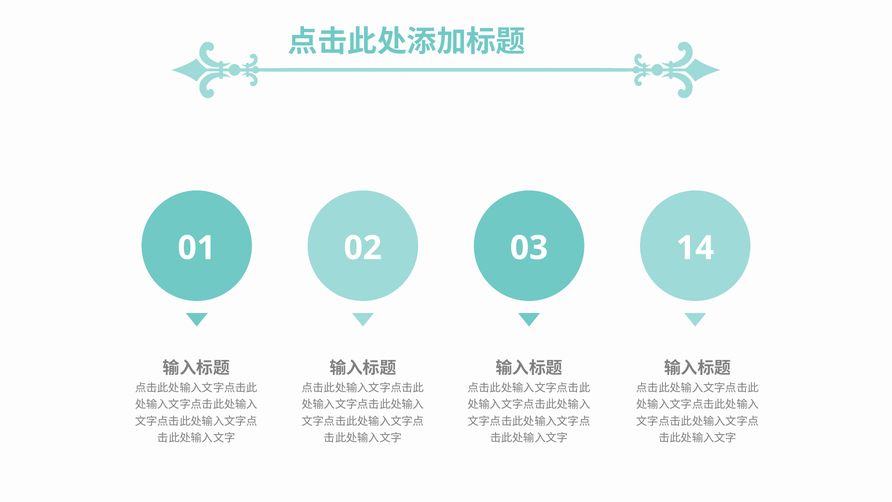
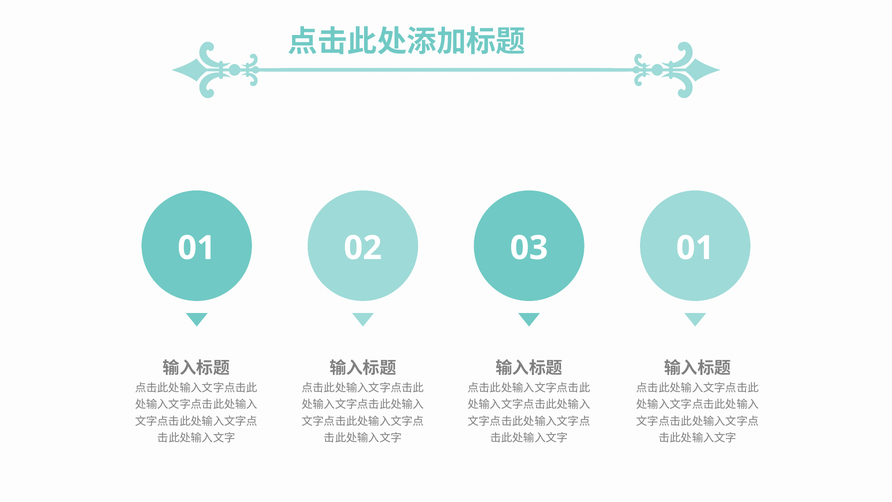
03 14: 14 -> 01
